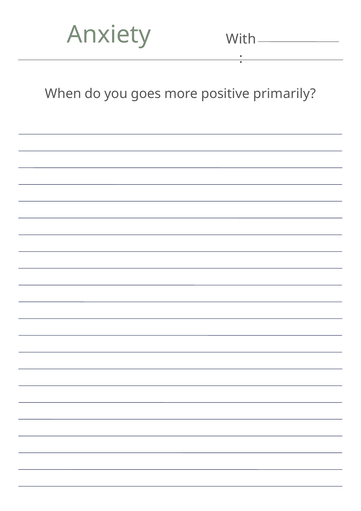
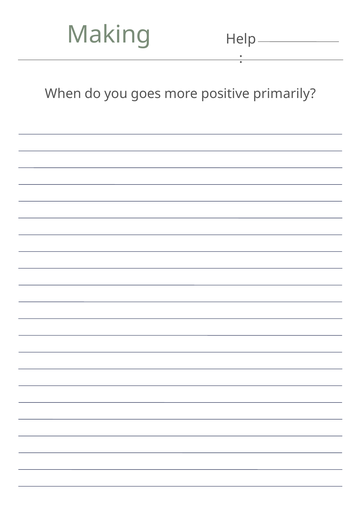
Anxiety: Anxiety -> Making
With: With -> Help
